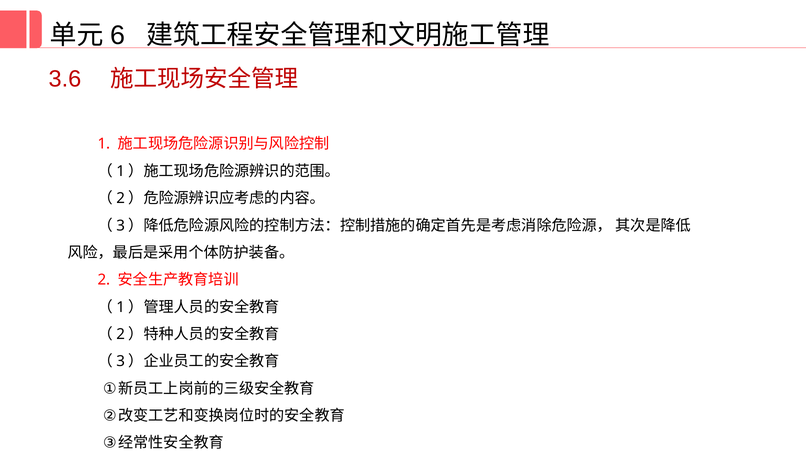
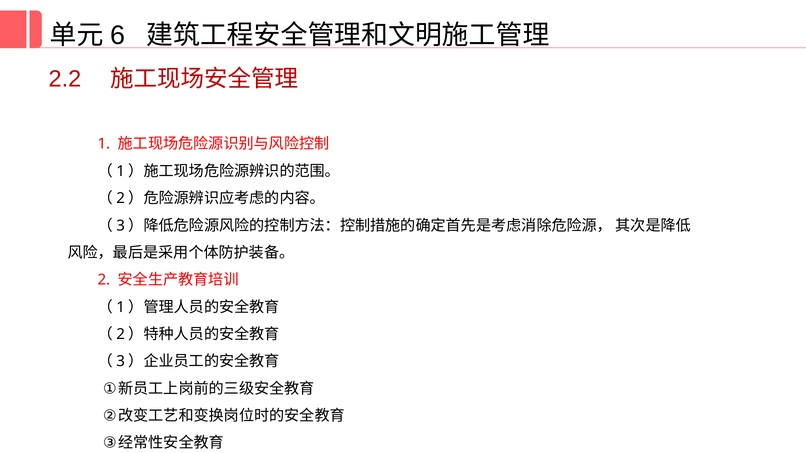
3.6: 3.6 -> 2.2
